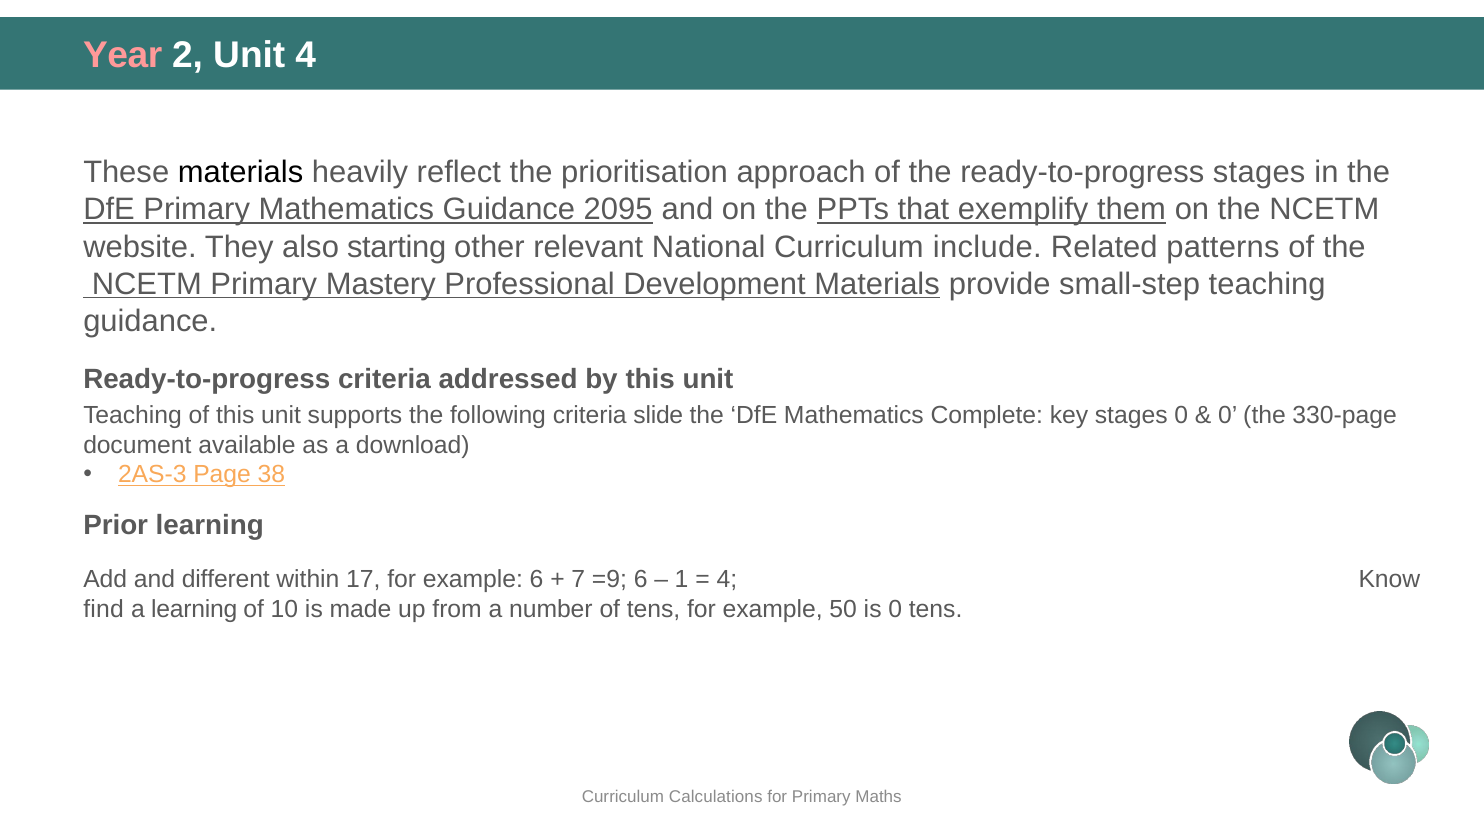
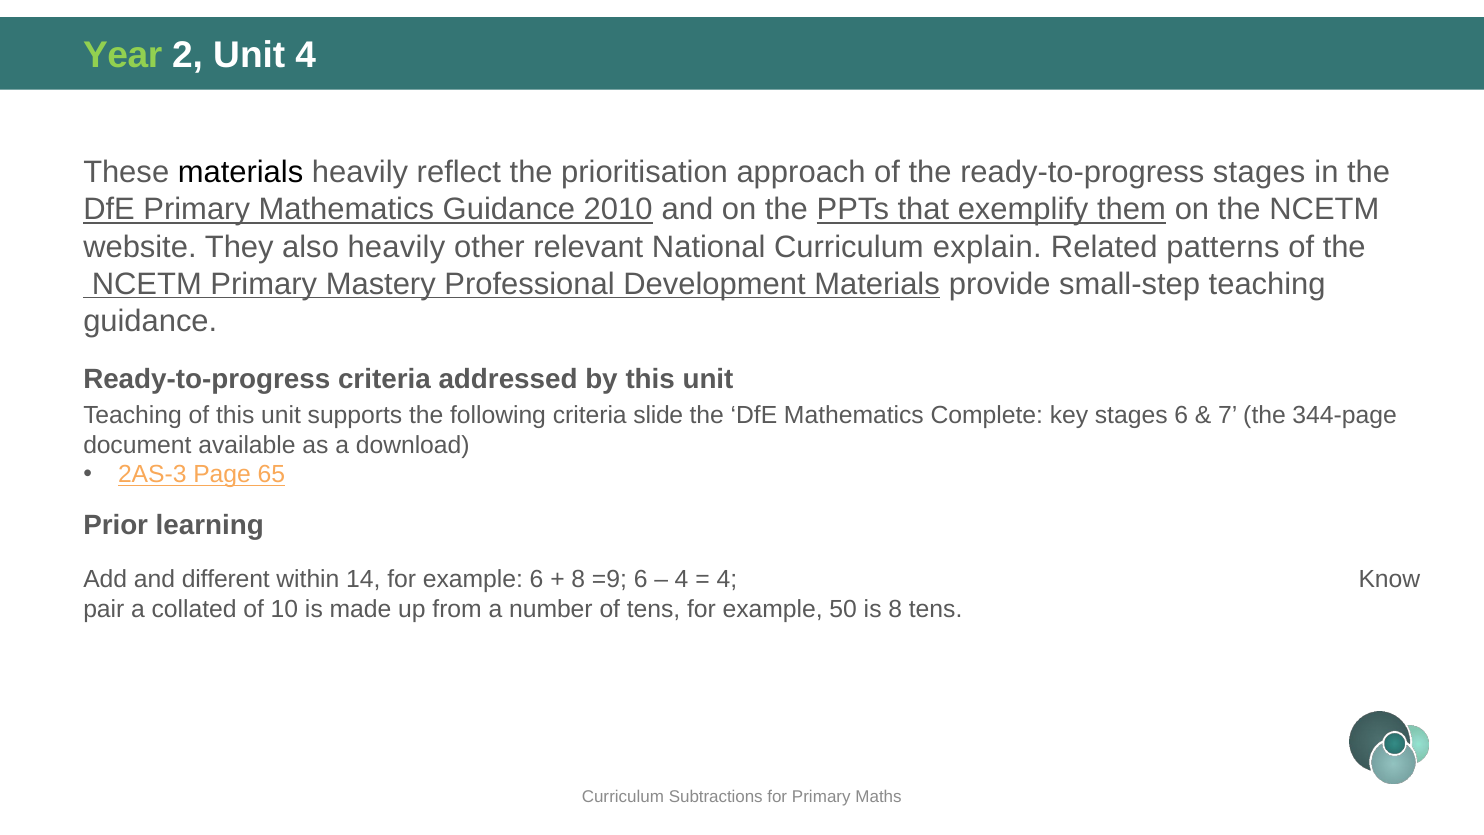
Year colour: pink -> light green
2095: 2095 -> 2010
also starting: starting -> heavily
include: include -> explain
stages 0: 0 -> 6
0 at (1228, 415): 0 -> 7
330-page: 330-page -> 344-page
38: 38 -> 65
17: 17 -> 14
7 at (578, 579): 7 -> 8
1 at (682, 579): 1 -> 4
find: find -> pair
a learning: learning -> collated
is 0: 0 -> 8
Calculations: Calculations -> Subtractions
